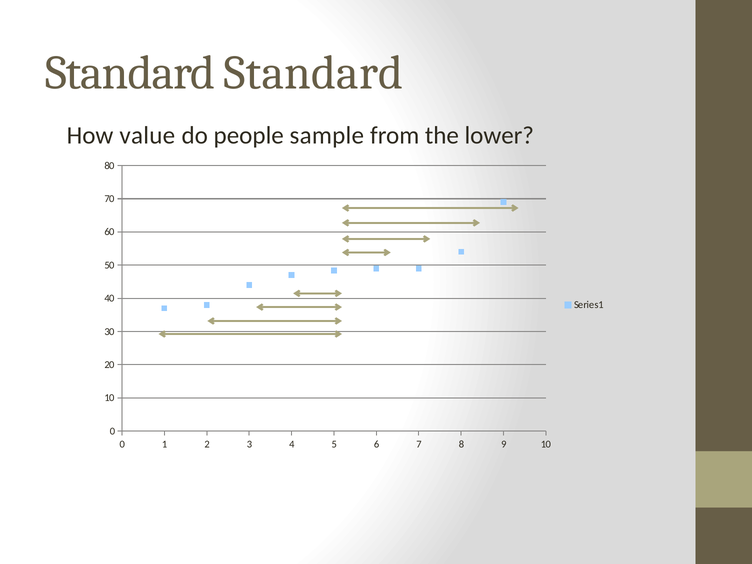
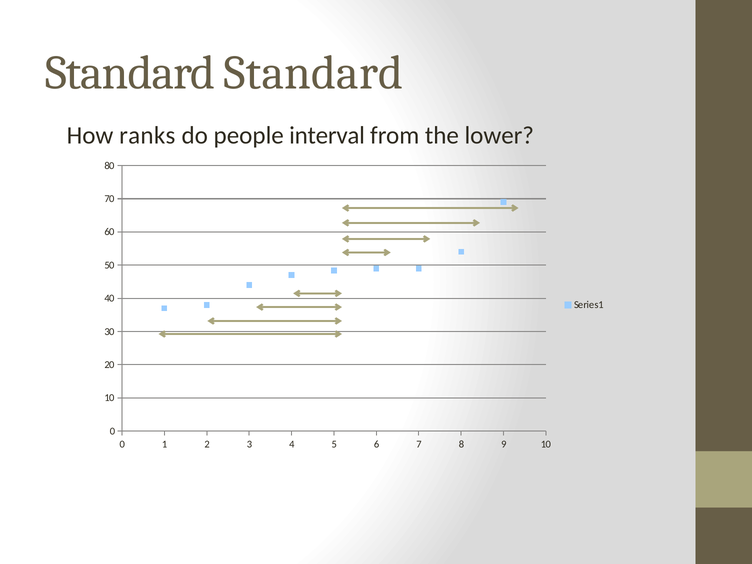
value: value -> ranks
sample: sample -> interval
